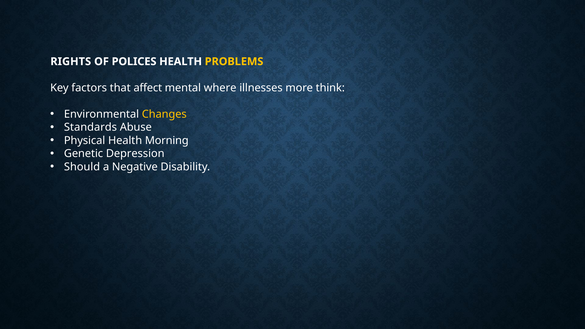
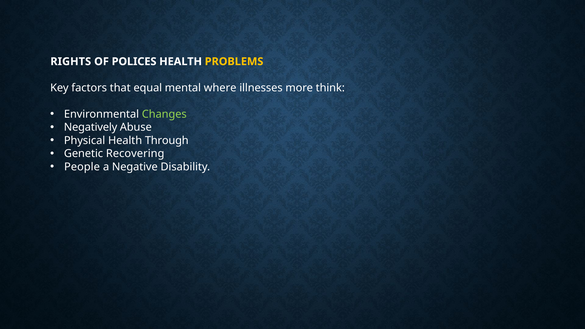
affect: affect -> equal
Changes colour: yellow -> light green
Standards: Standards -> Negatively
Morning: Morning -> Through
Depression: Depression -> Recovering
Should: Should -> People
